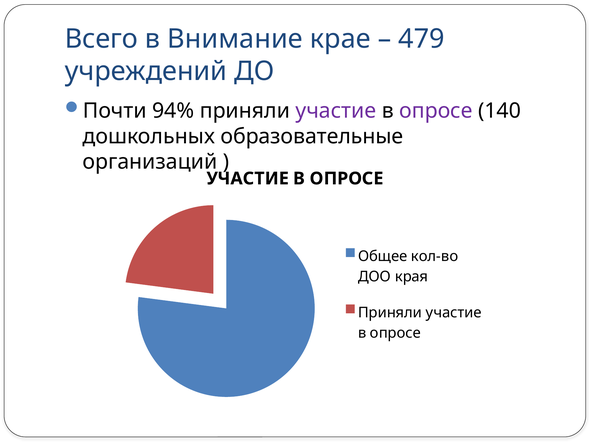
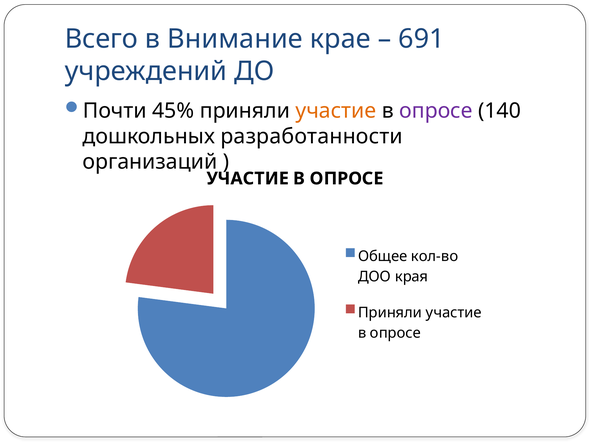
479: 479 -> 691
94%: 94% -> 45%
участие at (336, 111) colour: purple -> orange
образовательные: образовательные -> разработанности
